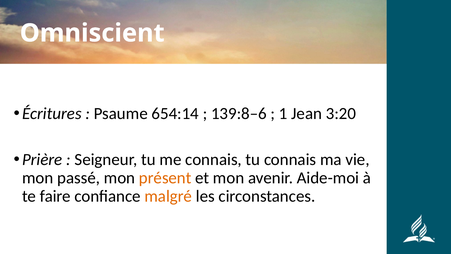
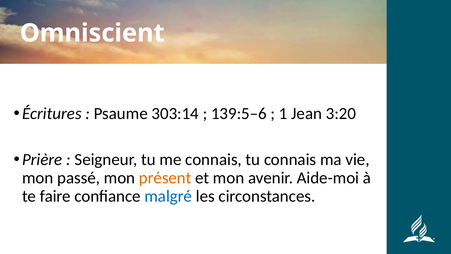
654:14: 654:14 -> 303:14
139:8–6: 139:8–6 -> 139:5–6
malgré colour: orange -> blue
